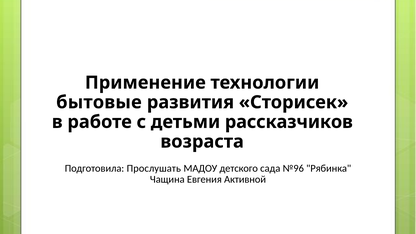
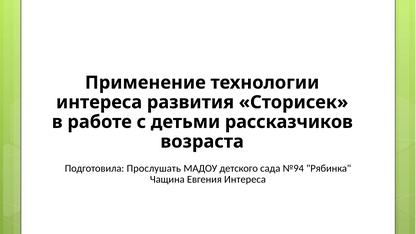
бытовые at (99, 102): бытовые -> интереса
№96: №96 -> №94
Евгения Активной: Активной -> Интереса
